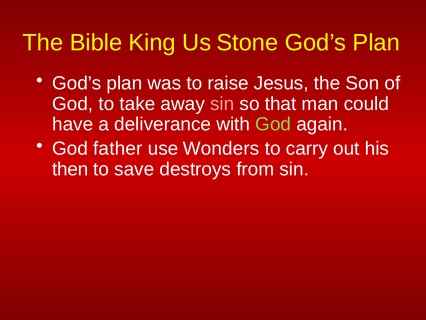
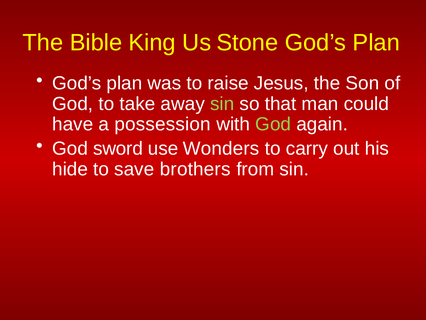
sin at (222, 104) colour: pink -> light green
deliverance: deliverance -> possession
father: father -> sword
then: then -> hide
destroys: destroys -> brothers
